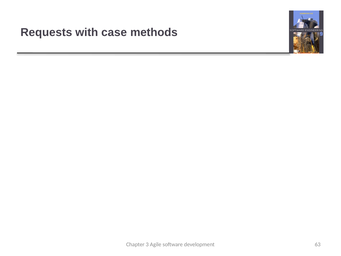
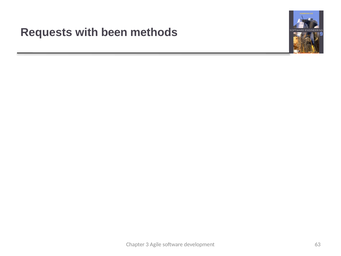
case: case -> been
